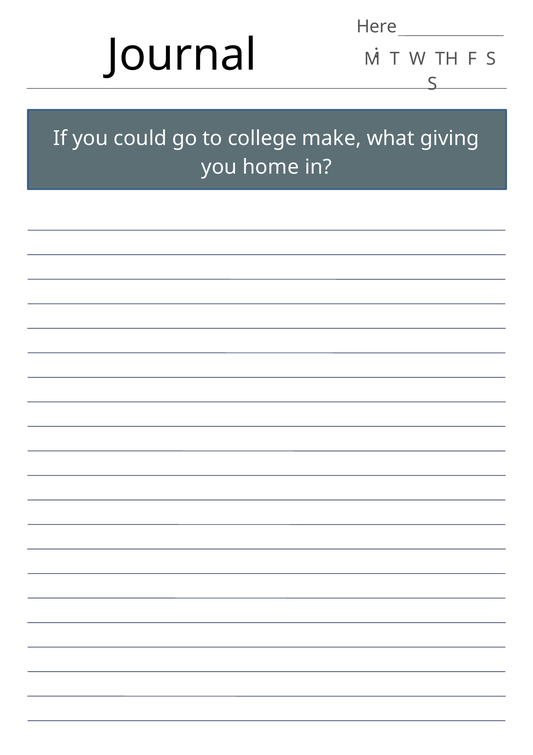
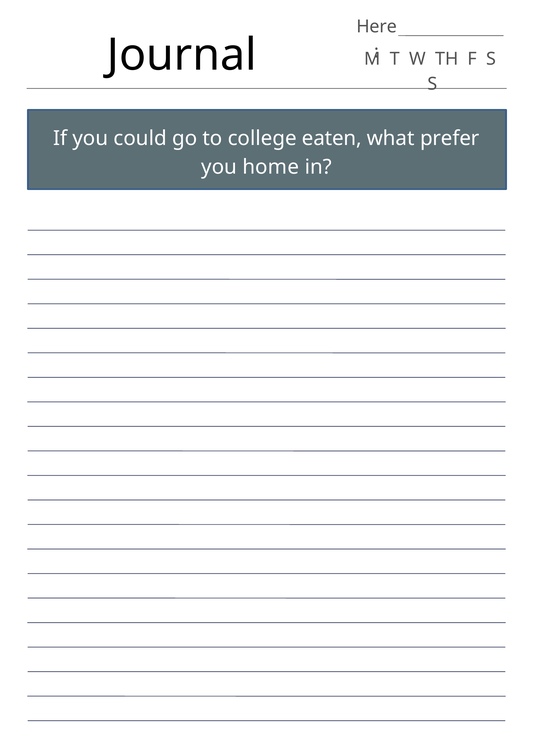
make: make -> eaten
giving: giving -> prefer
